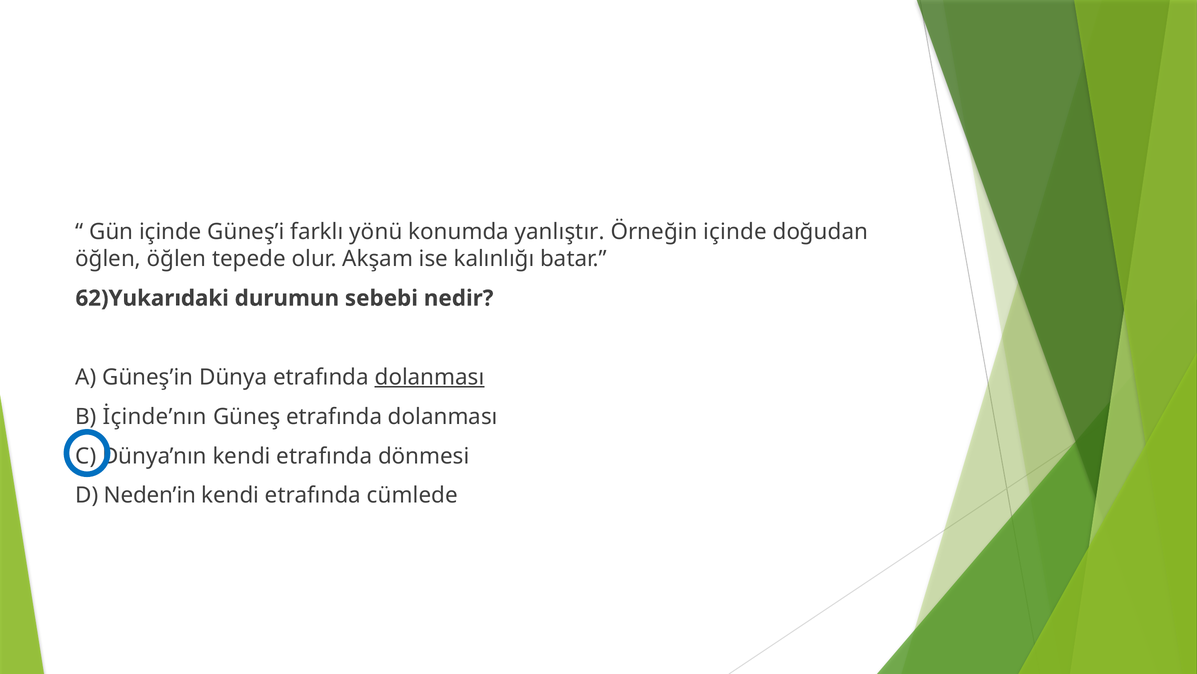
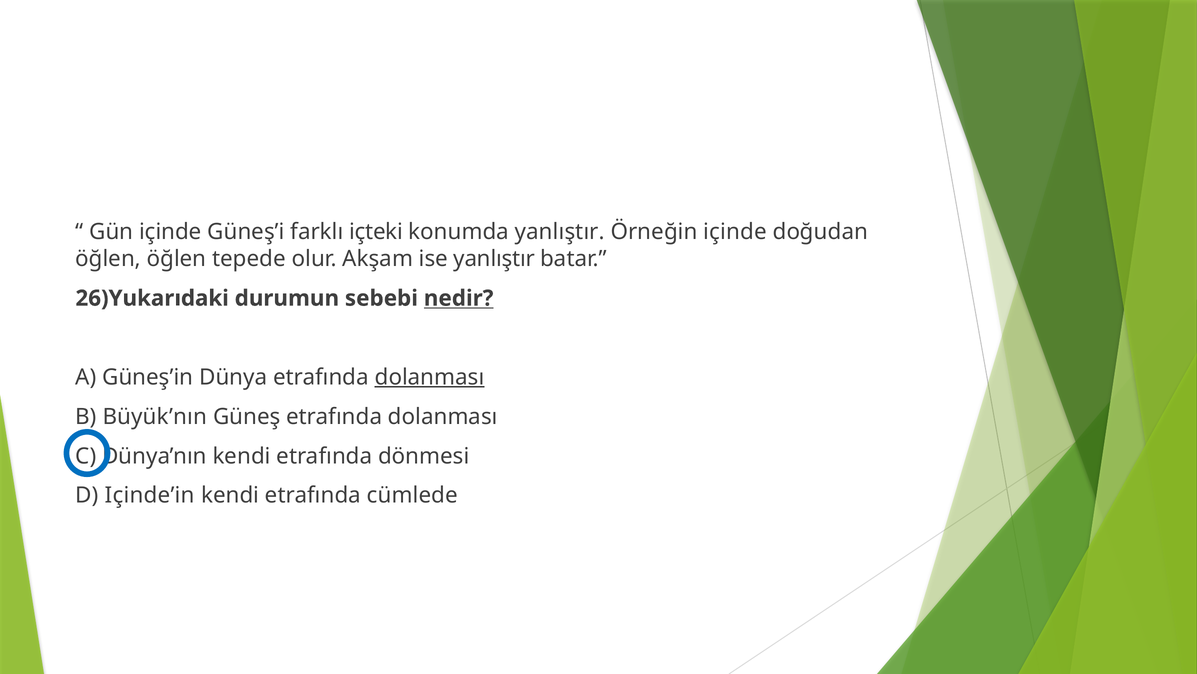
yönü: yönü -> içteki
ise kalınlığı: kalınlığı -> yanlıştır
62)Yukarıdaki: 62)Yukarıdaki -> 26)Yukarıdaki
nedir underline: none -> present
İçinde’nın: İçinde’nın -> Büyük’nın
Neden’in: Neden’in -> Içinde’in
